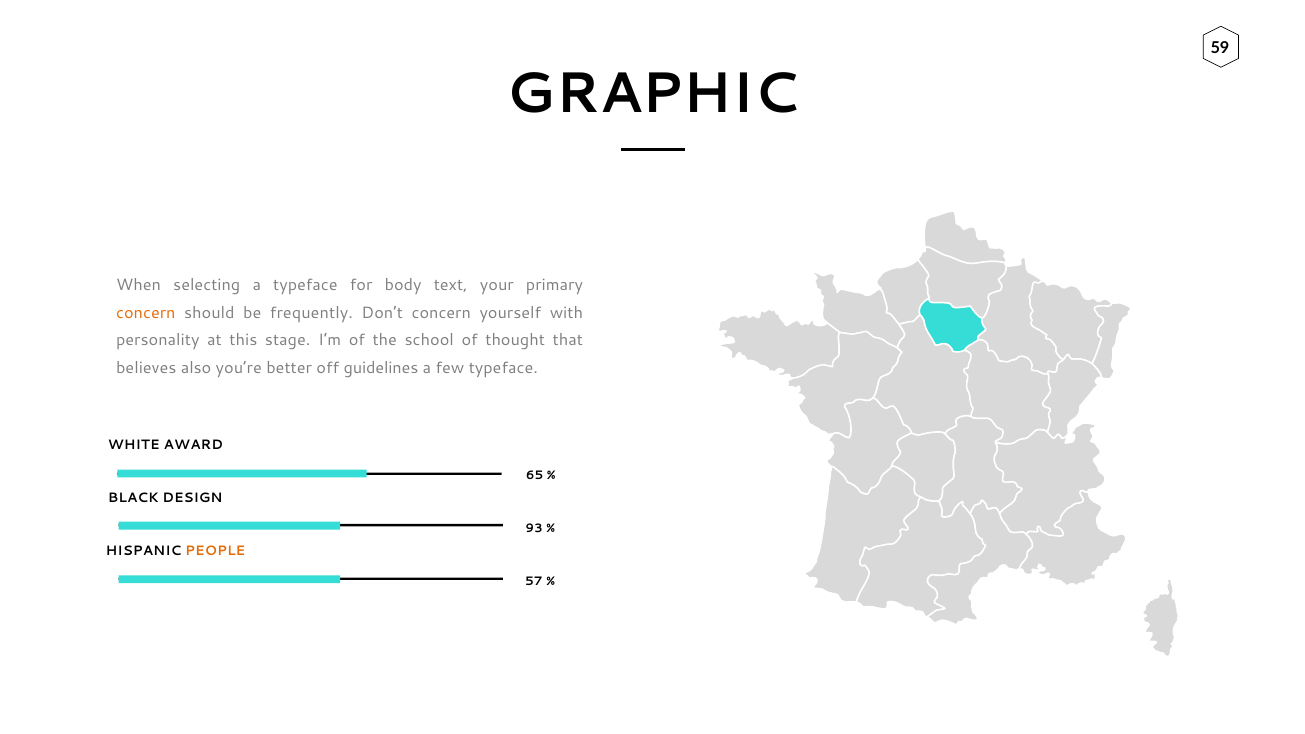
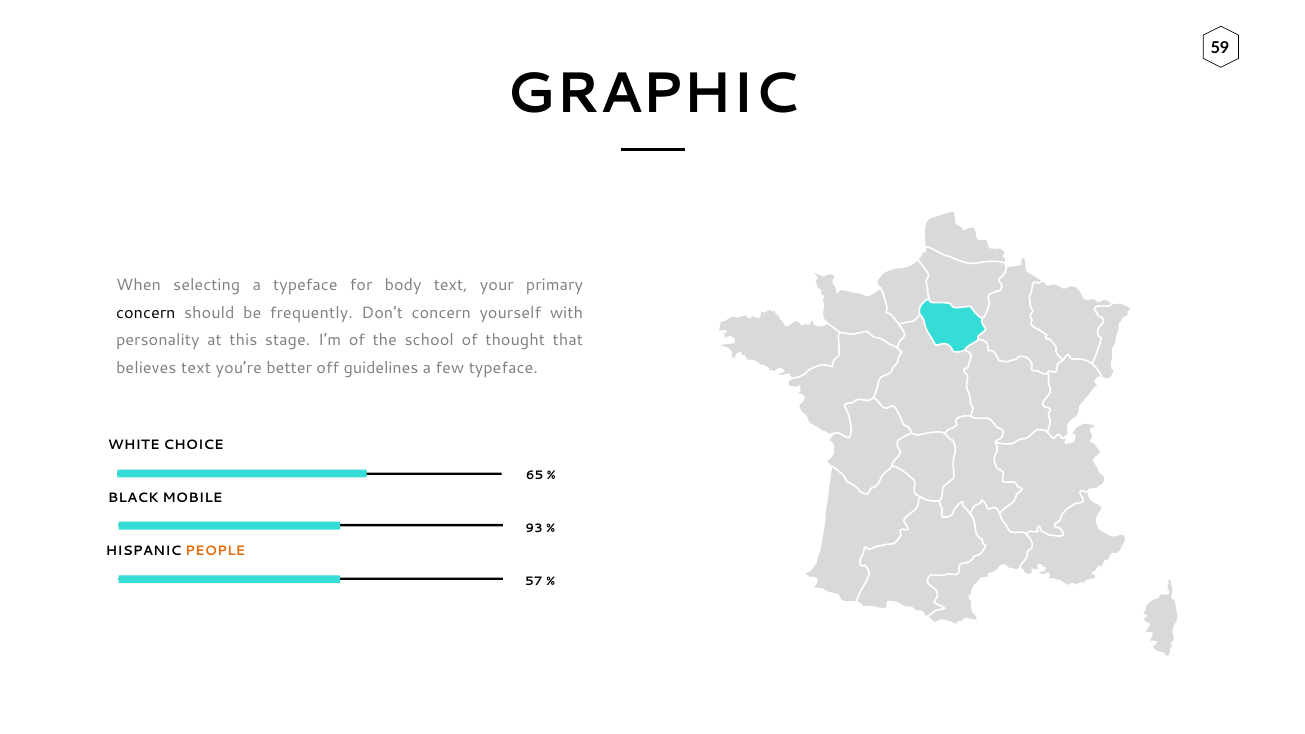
concern at (146, 313) colour: orange -> black
believes also: also -> text
AWARD: AWARD -> CHOICE
DESIGN: DESIGN -> MOBILE
